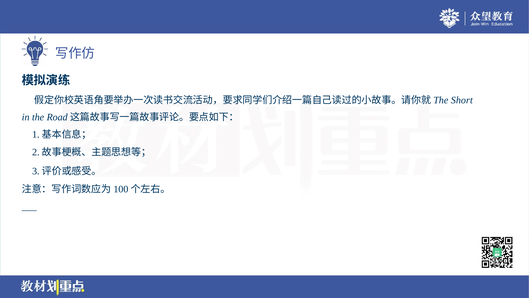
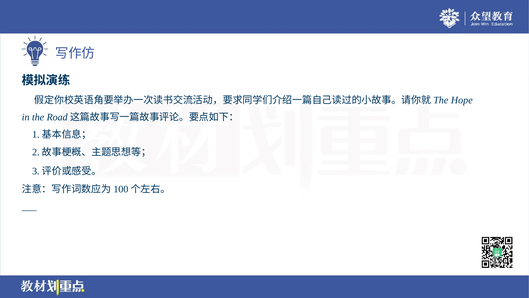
Short: Short -> Hope
